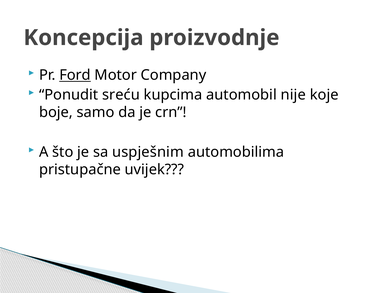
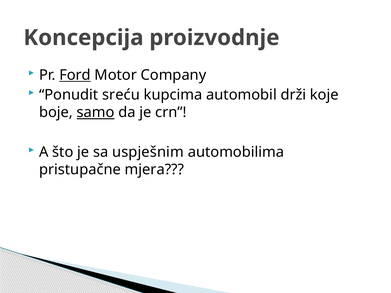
nije: nije -> drži
samo underline: none -> present
uvijek: uvijek -> mjera
